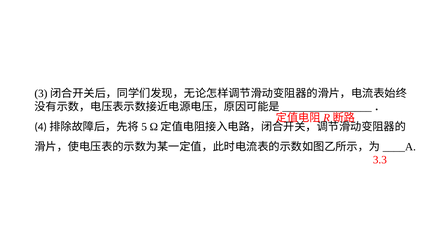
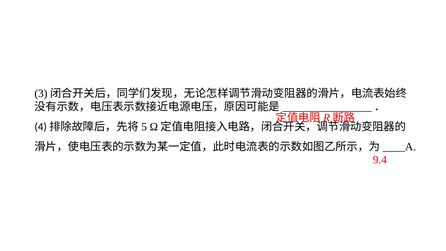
3.3: 3.3 -> 9.4
